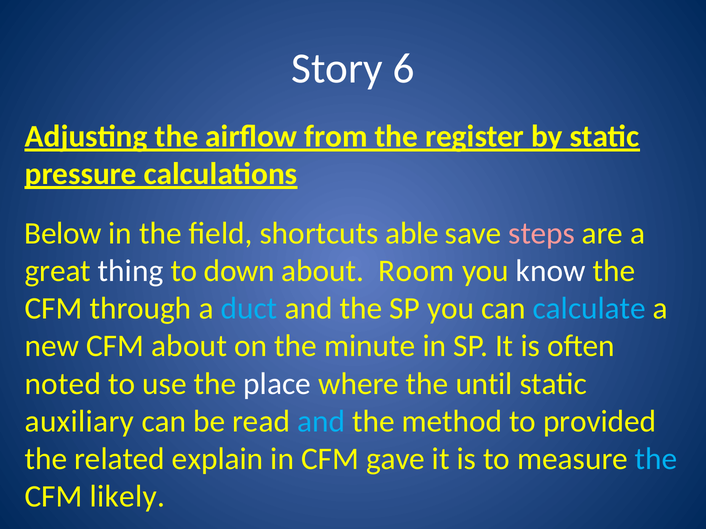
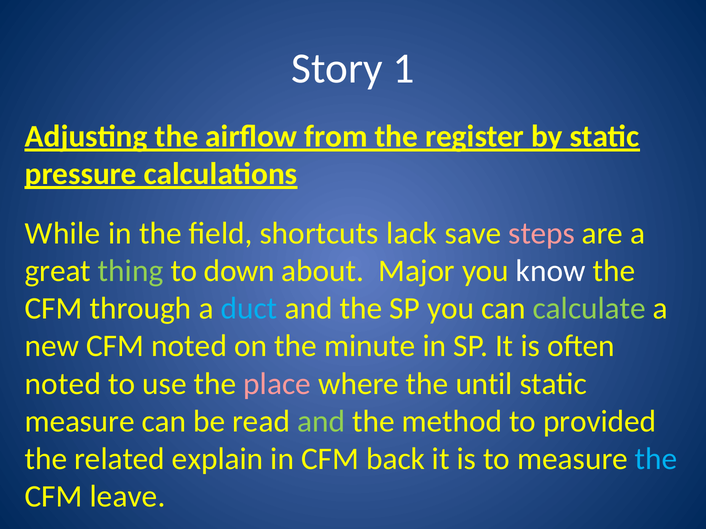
6: 6 -> 1
Below: Below -> While
able: able -> lack
thing colour: white -> light green
Room: Room -> Major
calculate colour: light blue -> light green
CFM about: about -> noted
place colour: white -> pink
auxiliary at (79, 422): auxiliary -> measure
and at (321, 422) colour: light blue -> light green
gave: gave -> back
likely: likely -> leave
